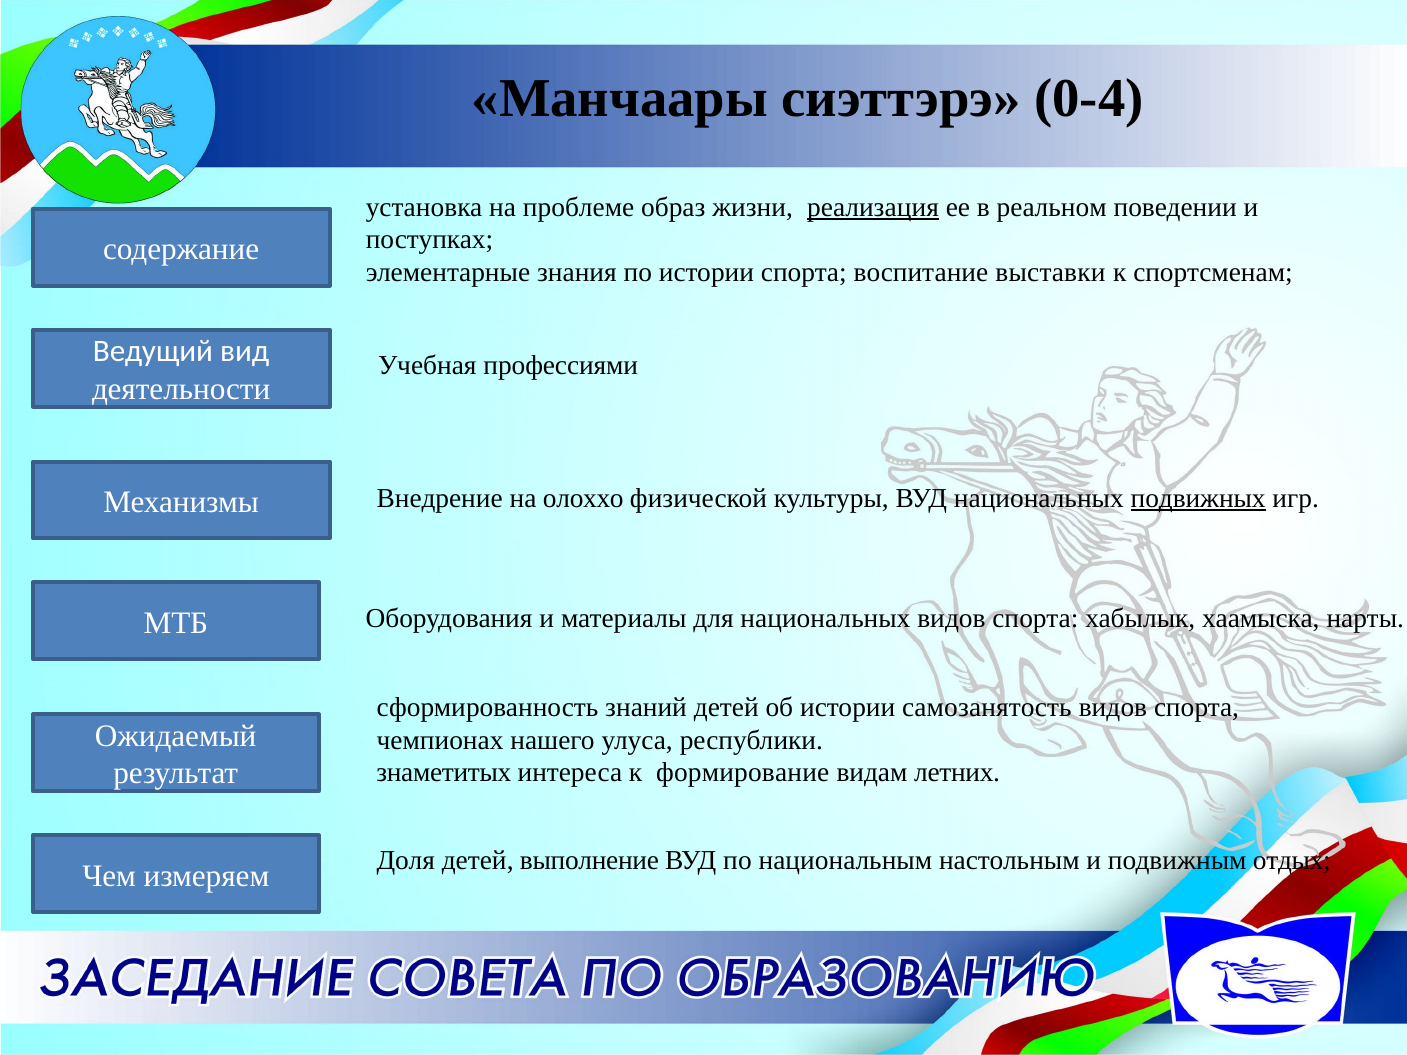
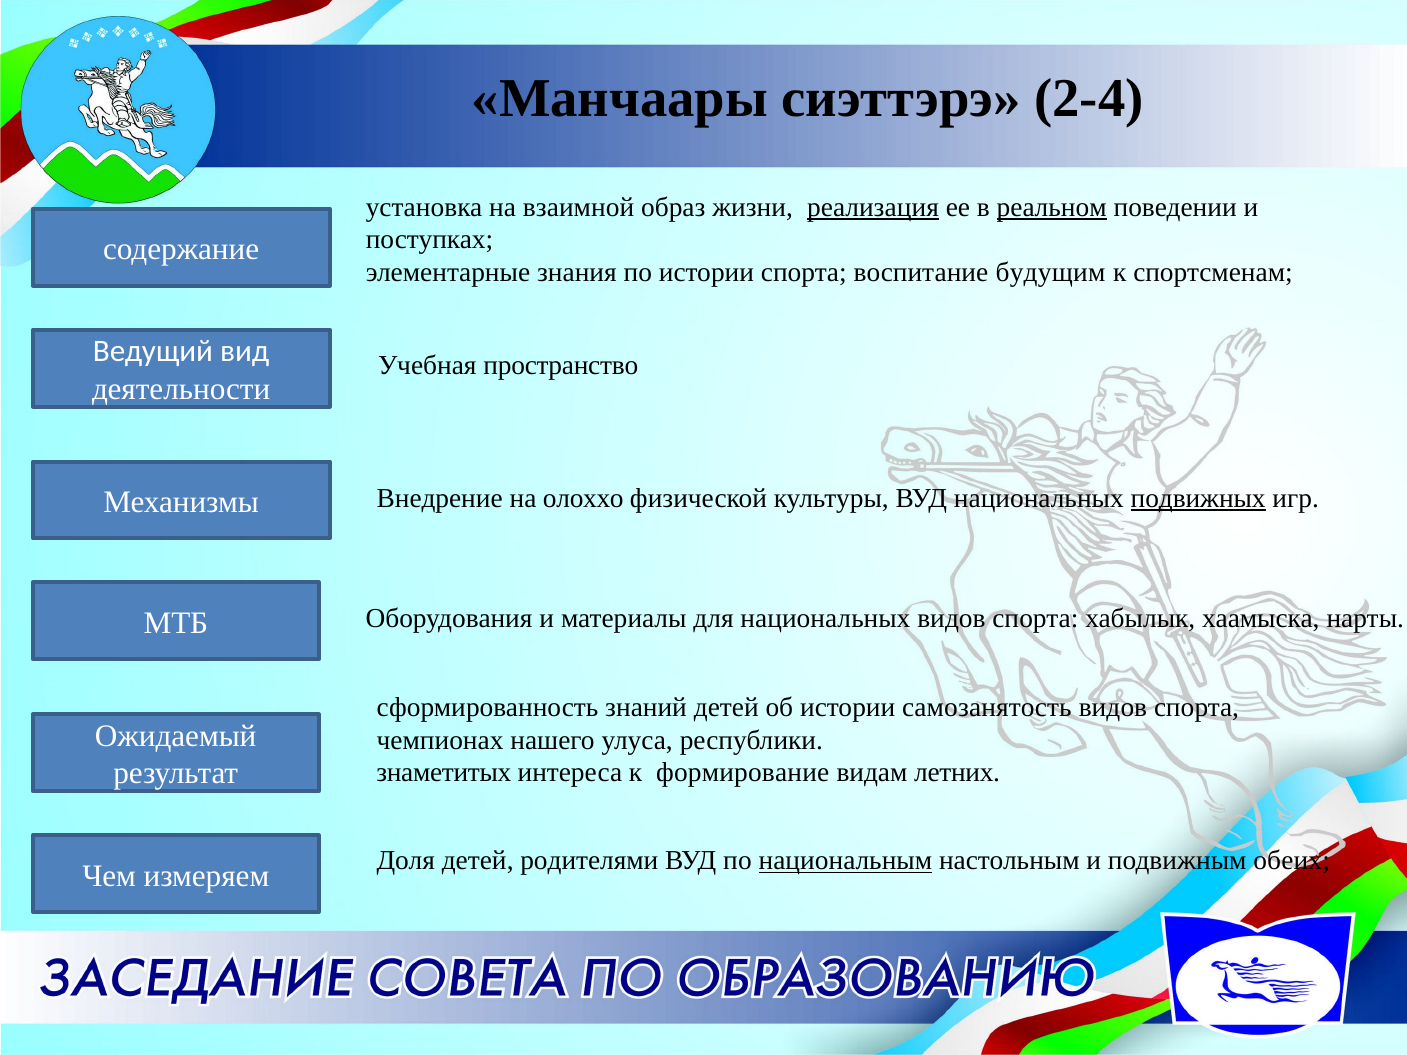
0-4: 0-4 -> 2-4
проблеме: проблеме -> взаимной
реальном underline: none -> present
выставки: выставки -> будущим
профессиями: профессиями -> пространство
выполнение: выполнение -> родителями
национальным underline: none -> present
отдых: отдых -> обеих
